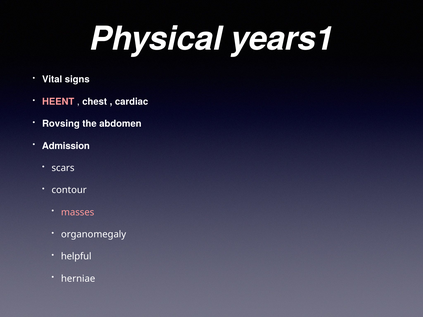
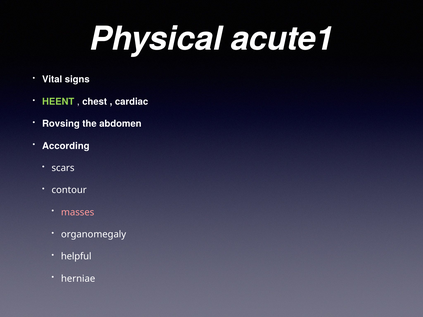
years1: years1 -> acute1
HEENT colour: pink -> light green
Admission: Admission -> According
